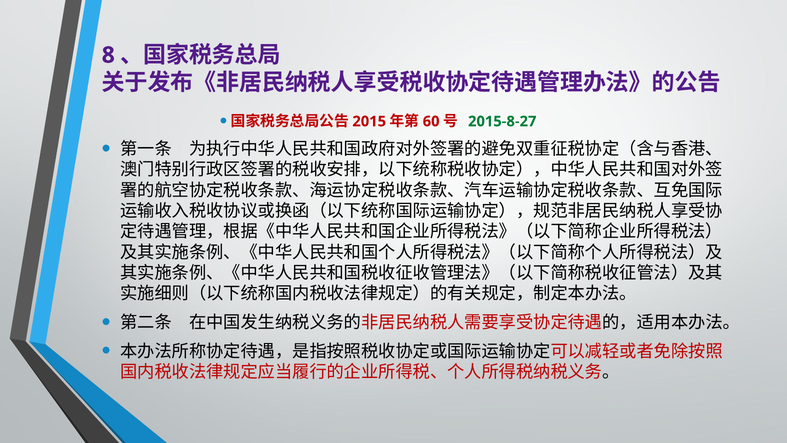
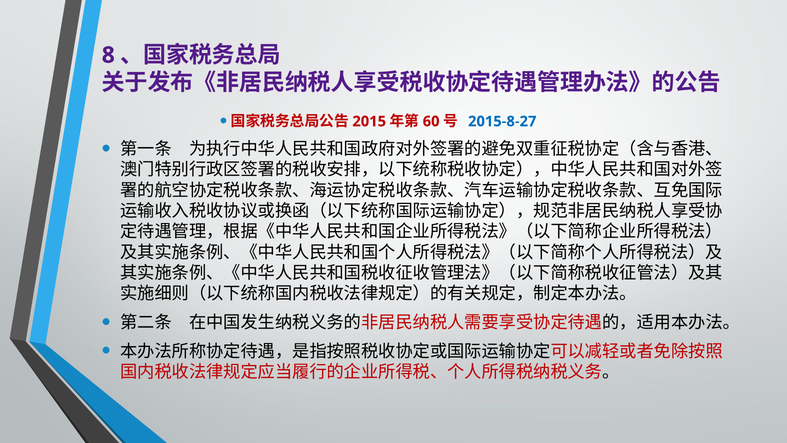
2015-8-27 colour: green -> blue
